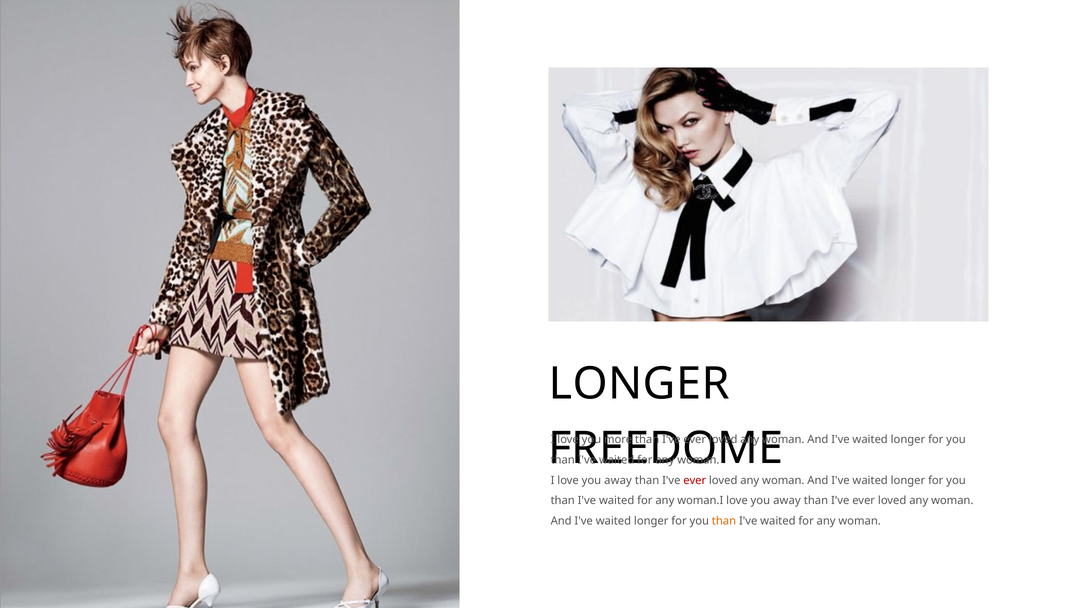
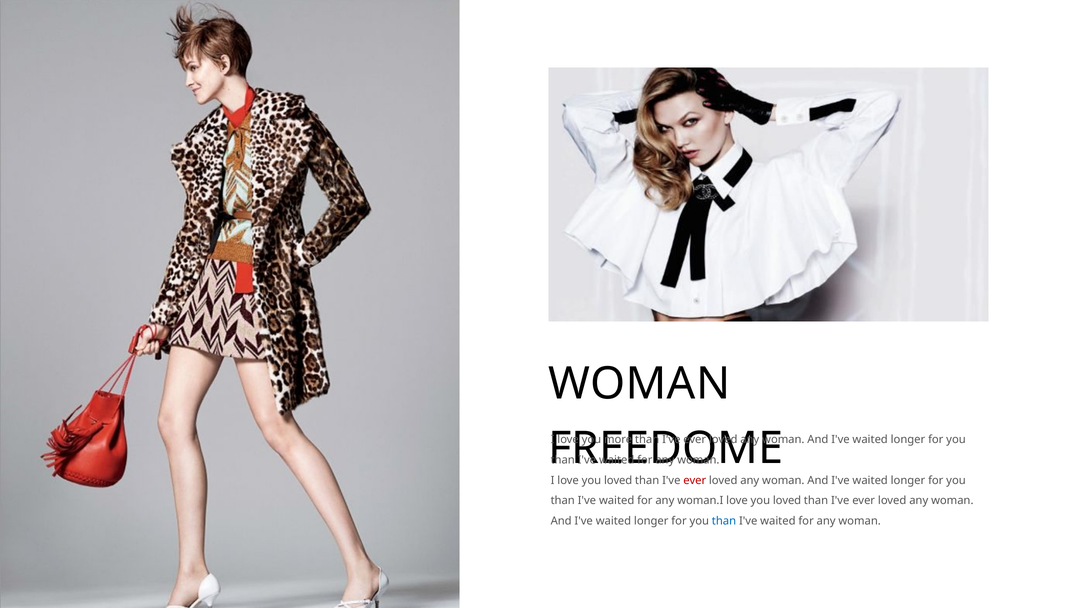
LONGER at (639, 384): LONGER -> WOMAN
I love you away: away -> loved
woman.I love you away: away -> loved
than at (724, 521) colour: orange -> blue
